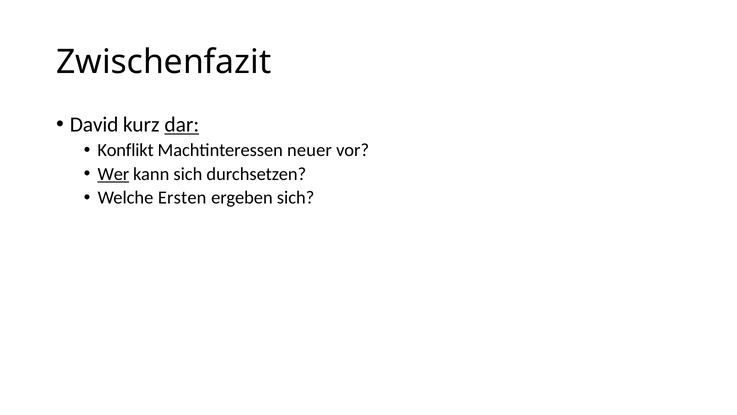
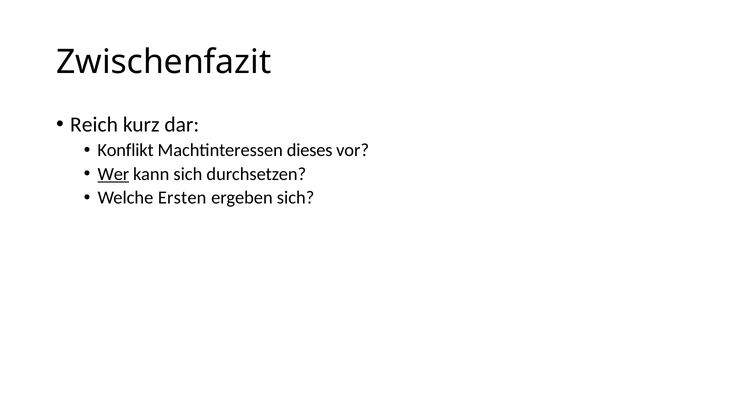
David: David -> Reich
dar underline: present -> none
neuer: neuer -> dieses
